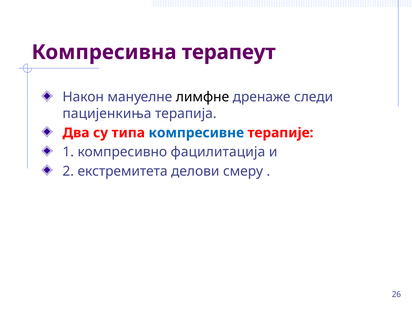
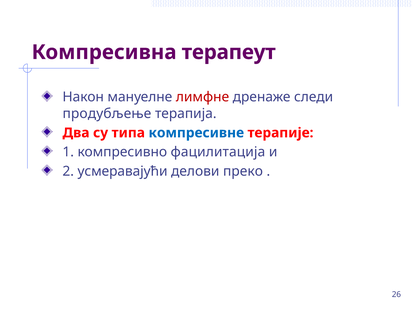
лимфне colour: black -> red
пацијенкиња: пацијенкиња -> продубљење
екстремитета: екстремитета -> усмеравајући
смеру: смеру -> преко
